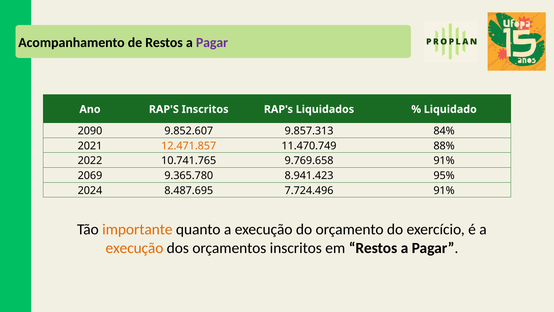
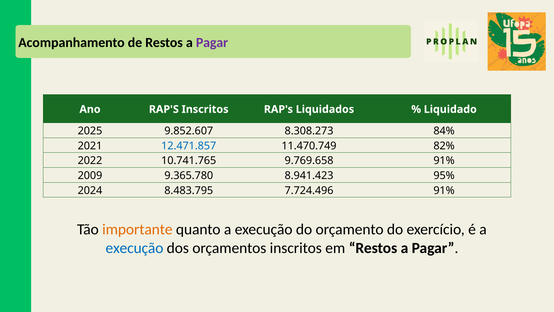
2090: 2090 -> 2025
9.857.313: 9.857.313 -> 8.308.273
12.471.857 colour: orange -> blue
88%: 88% -> 82%
2069: 2069 -> 2009
8.487.695: 8.487.695 -> 8.483.795
execução at (134, 248) colour: orange -> blue
